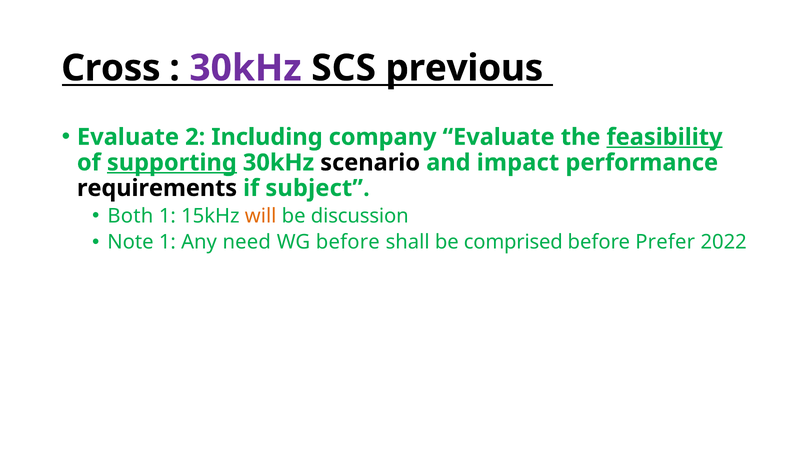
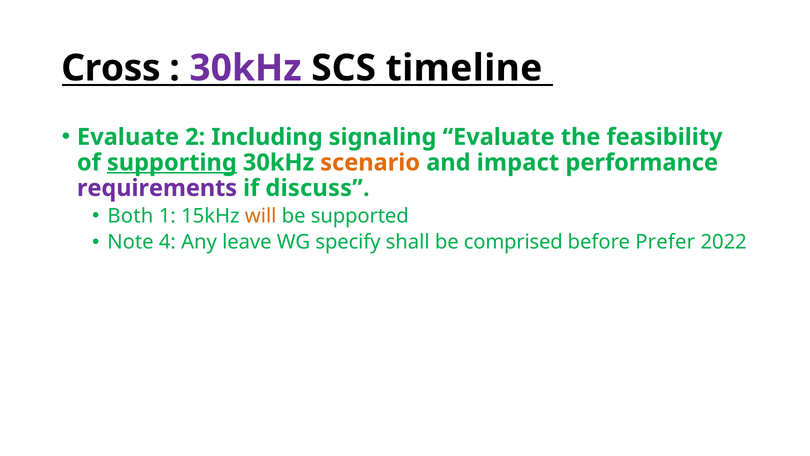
previous: previous -> timeline
company: company -> signaling
feasibility underline: present -> none
scenario colour: black -> orange
requirements colour: black -> purple
subject: subject -> discuss
discussion: discussion -> supported
Note 1: 1 -> 4
need: need -> leave
WG before: before -> specify
